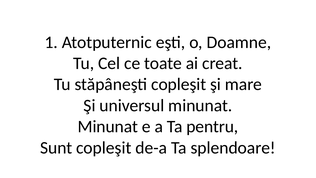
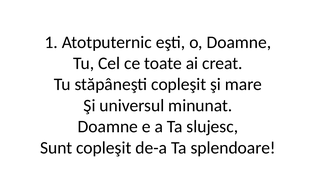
Minunat at (108, 126): Minunat -> Doamne
pentru: pentru -> slujesc
